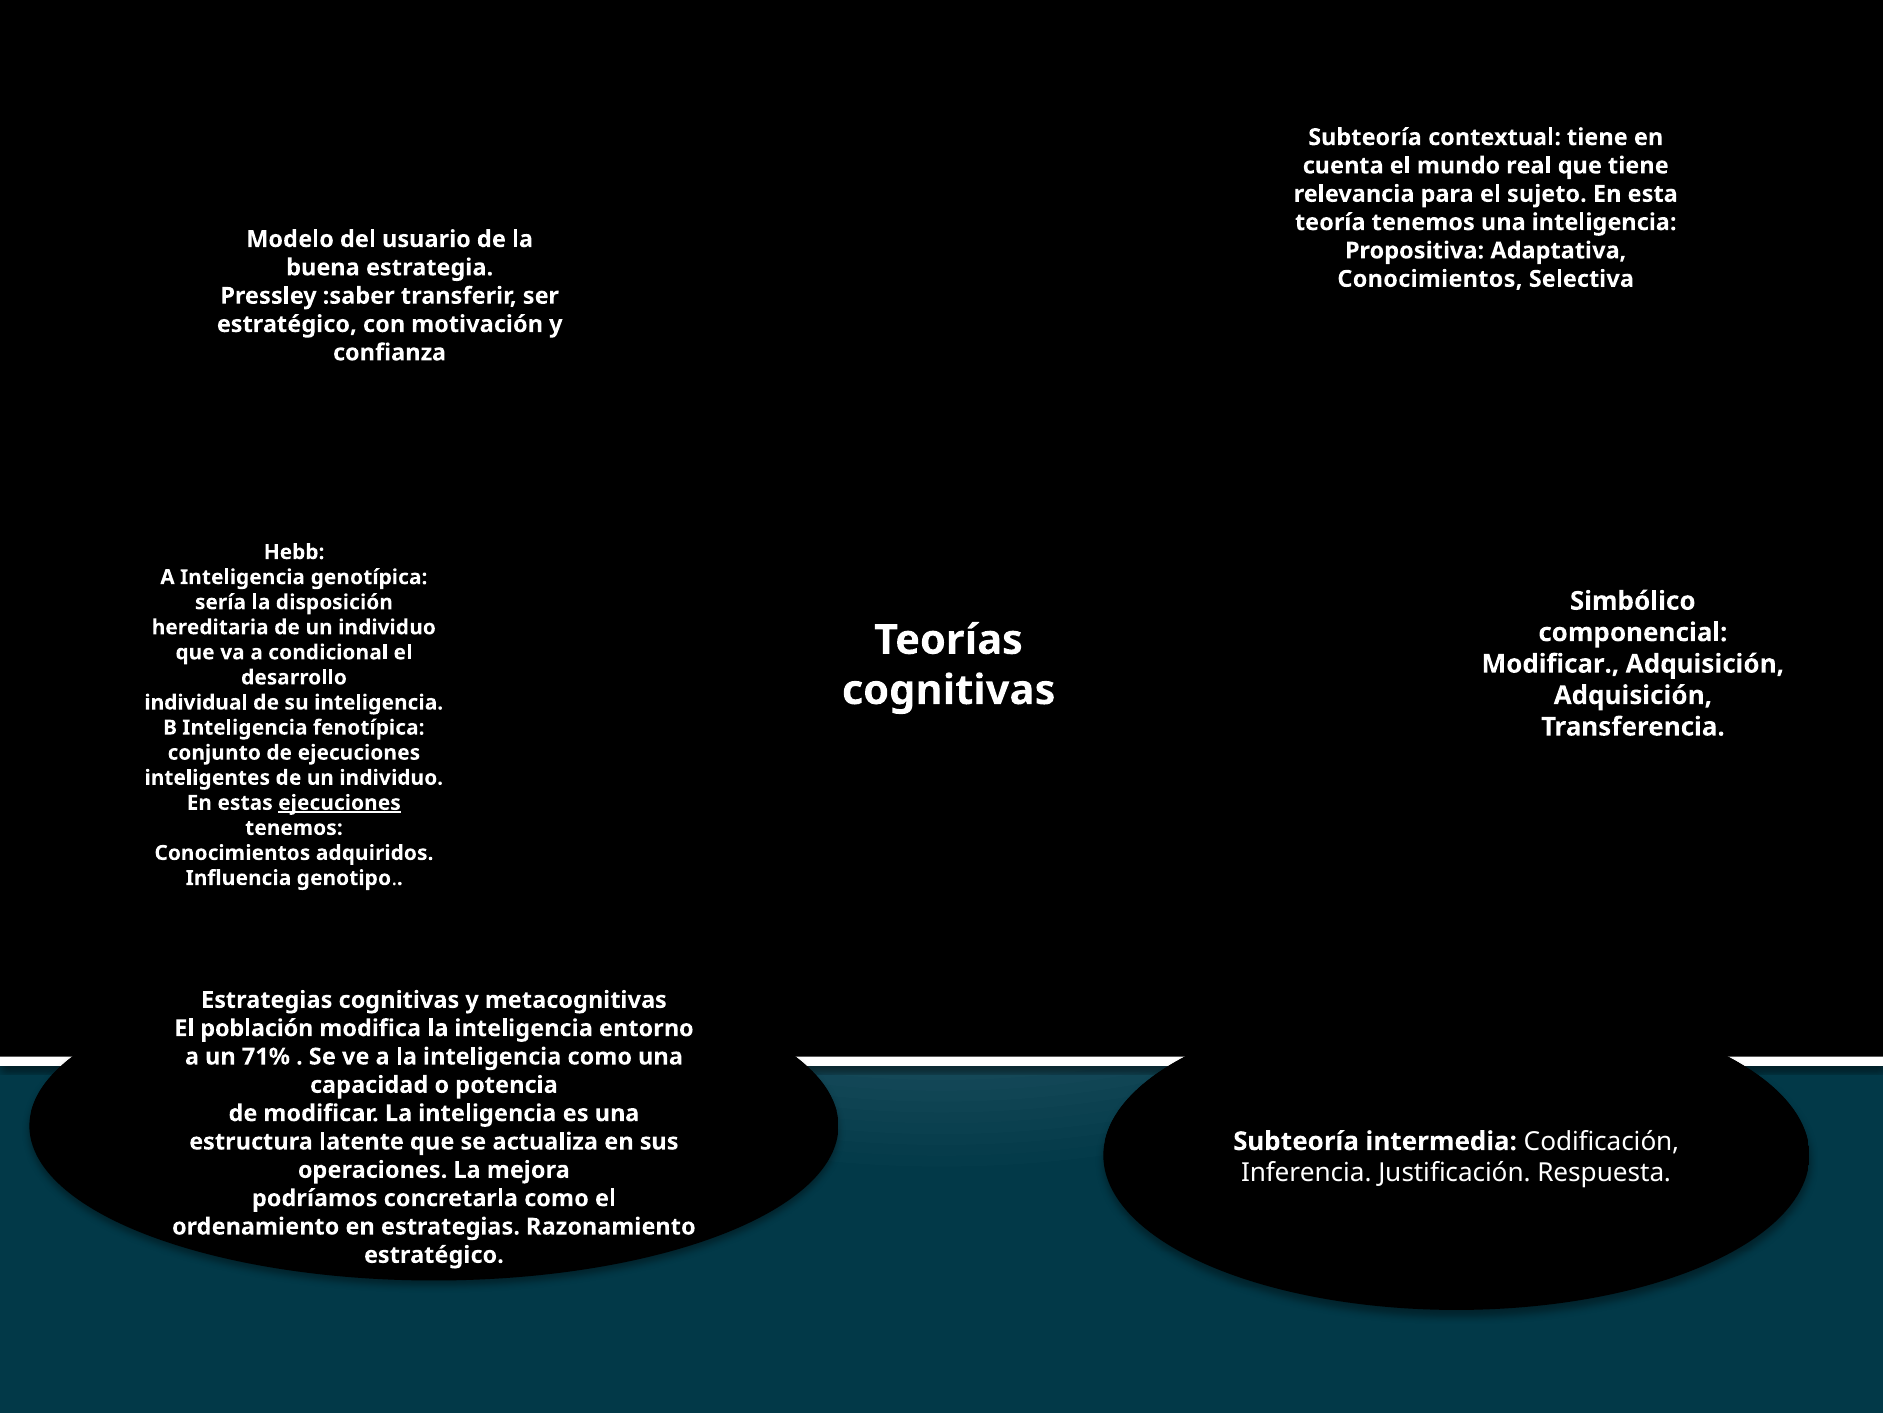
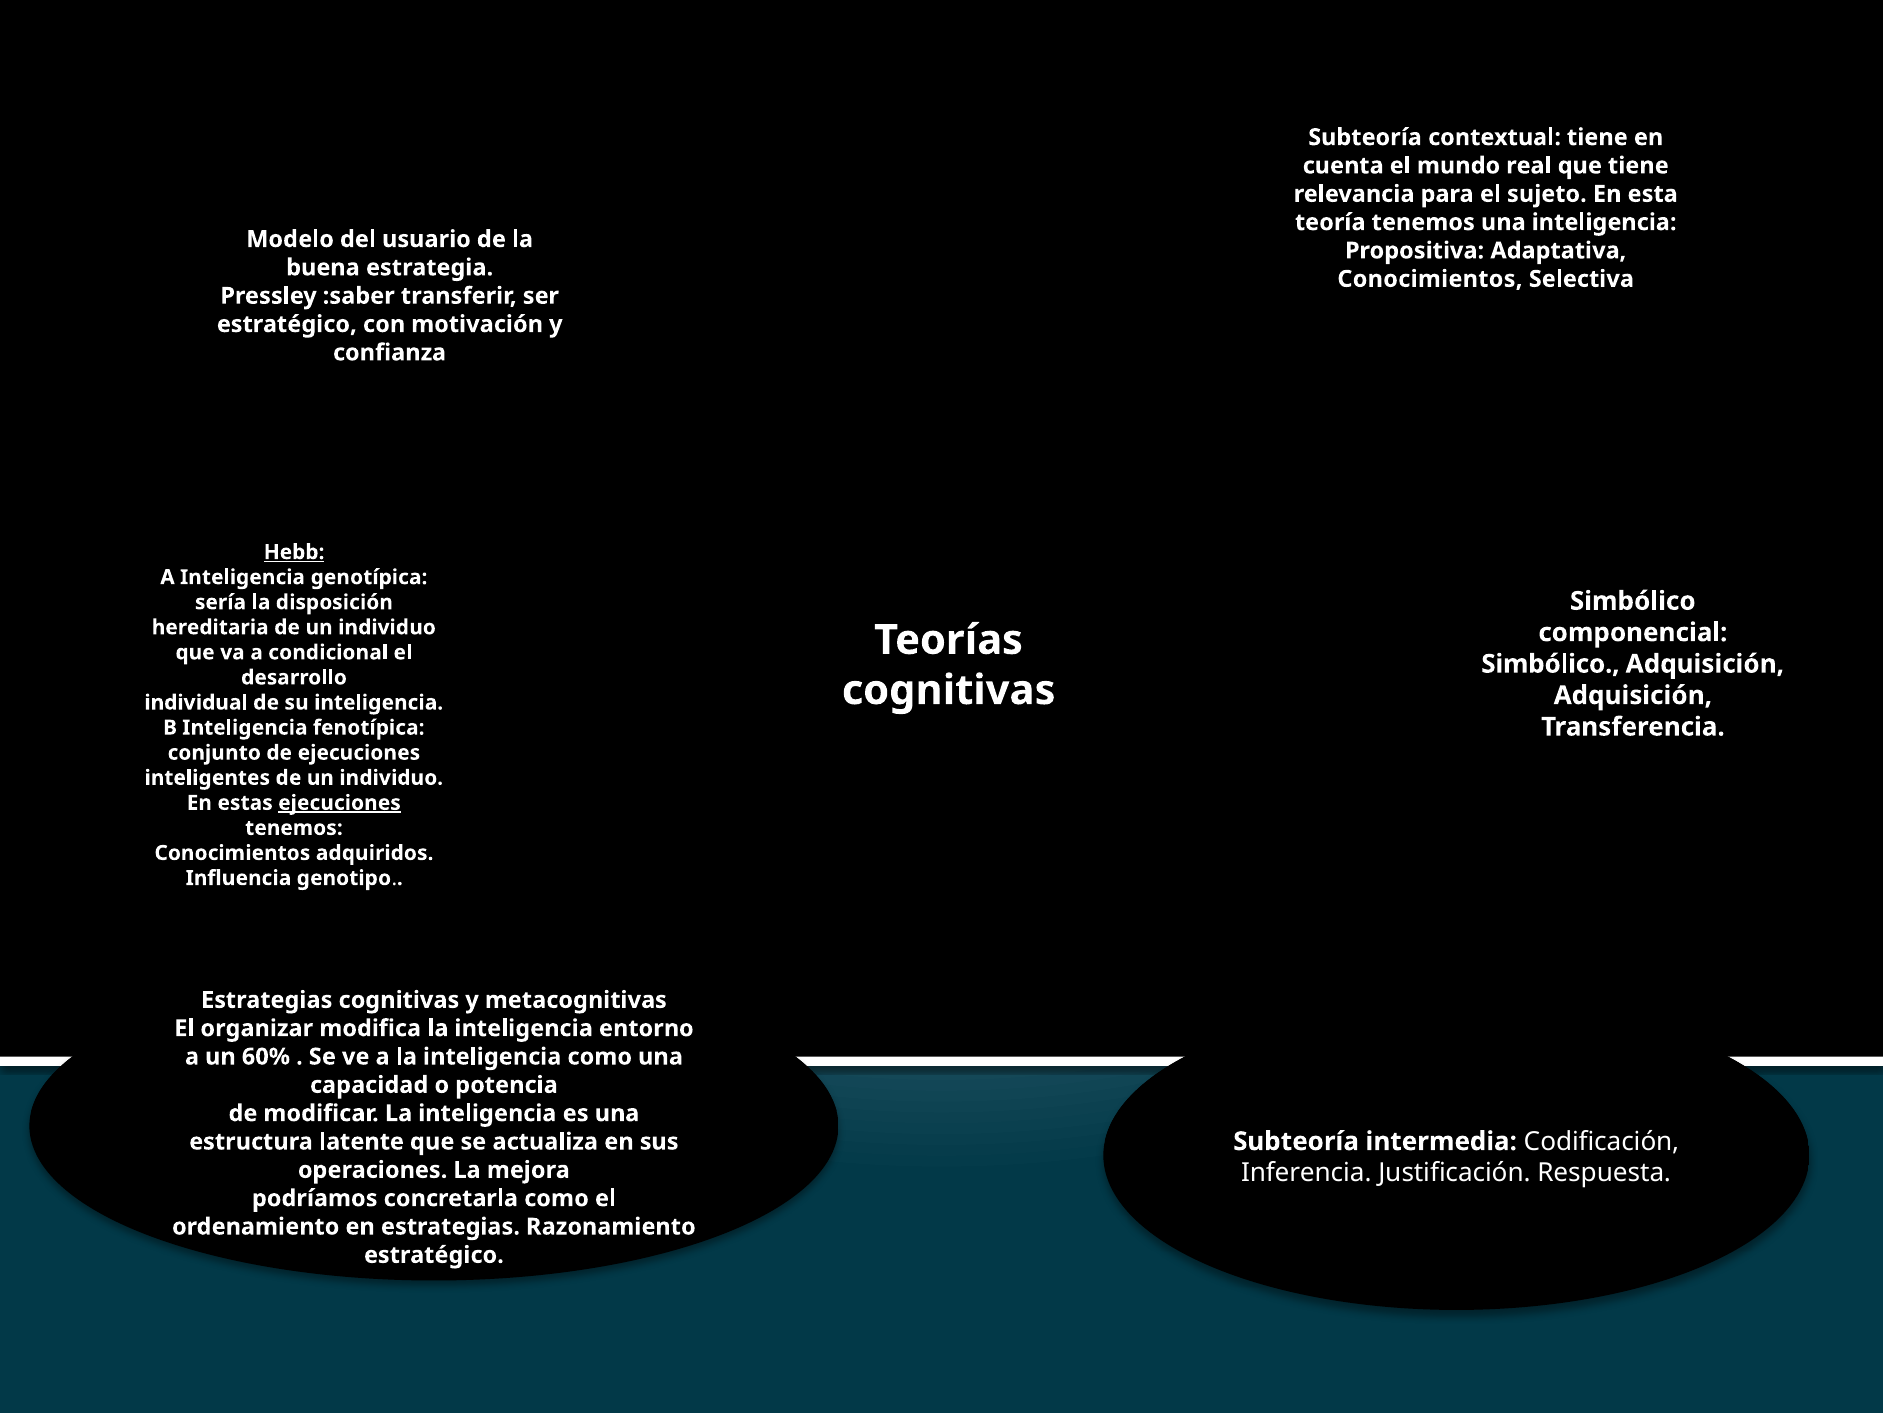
Hebb underline: none -> present
Modificar at (1550, 664): Modificar -> Simbólico
población: población -> organizar
71%: 71% -> 60%
